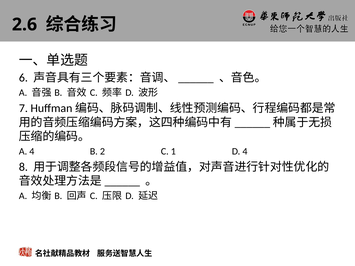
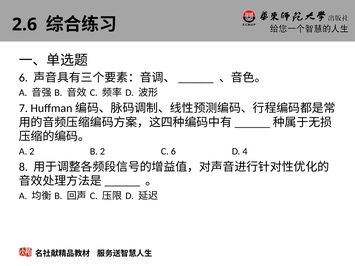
A 4: 4 -> 2
C 1: 1 -> 6
